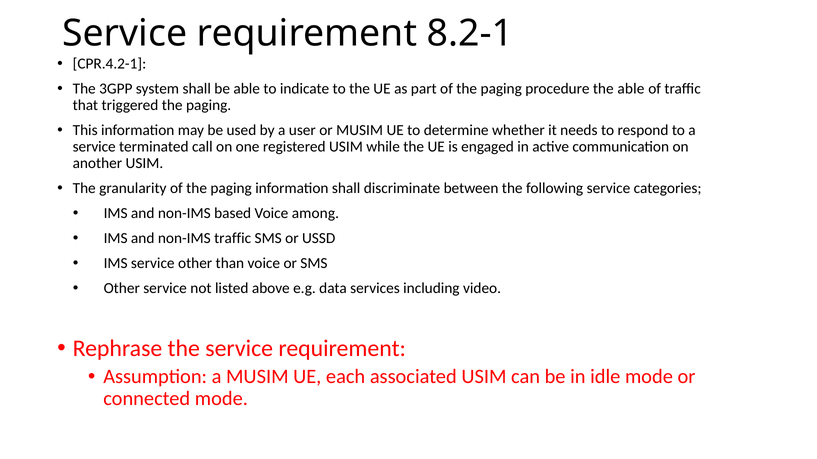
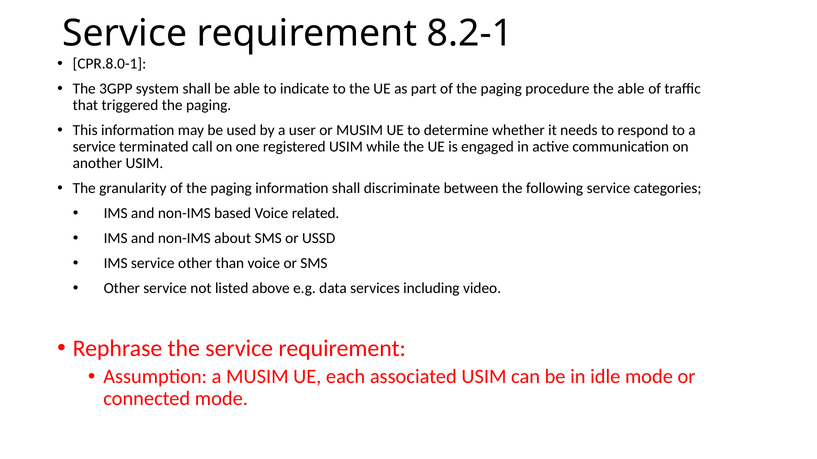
CPR.4.2-1: CPR.4.2-1 -> CPR.8.0-1
among: among -> related
non-IMS traffic: traffic -> about
